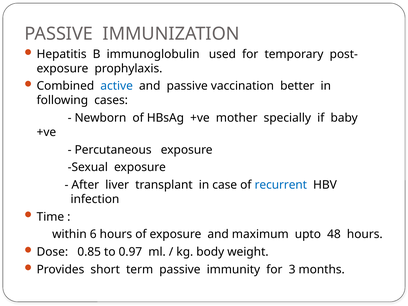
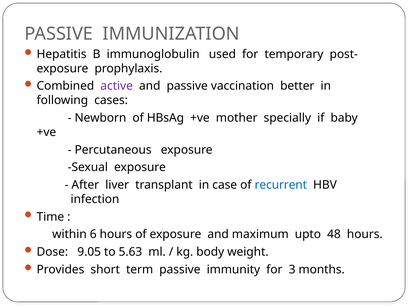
active colour: blue -> purple
0.85: 0.85 -> 9.05
0.97: 0.97 -> 5.63
